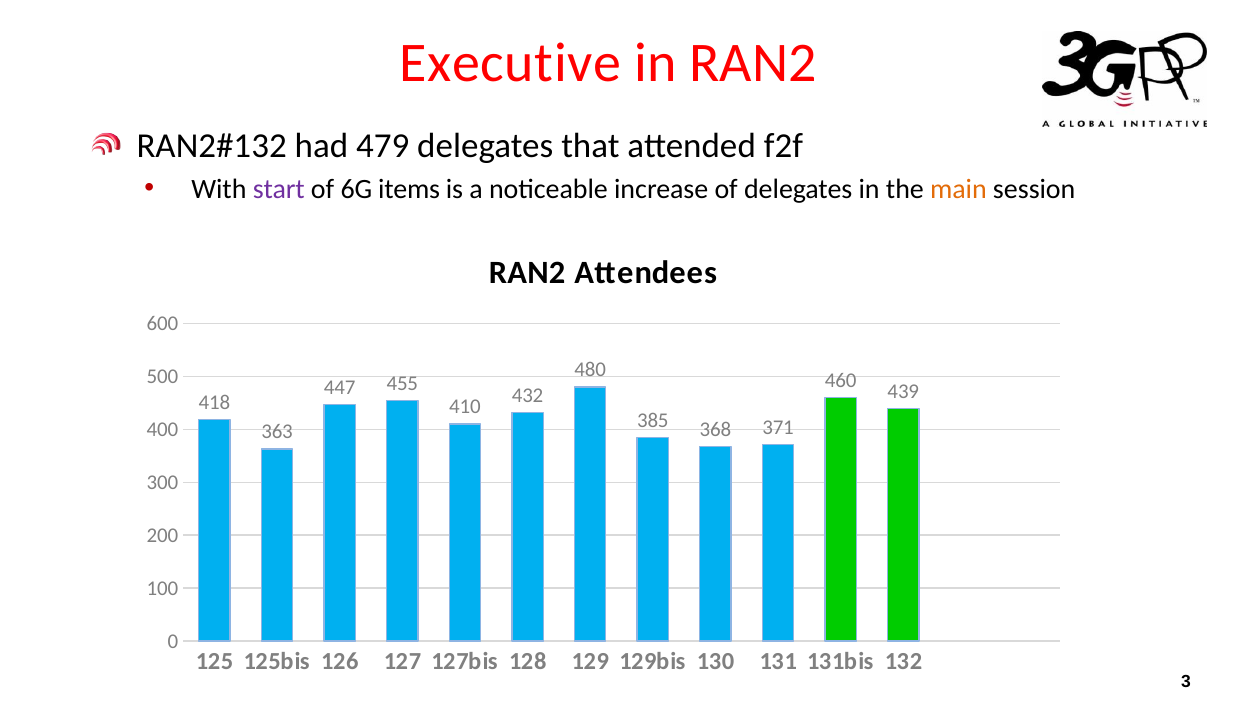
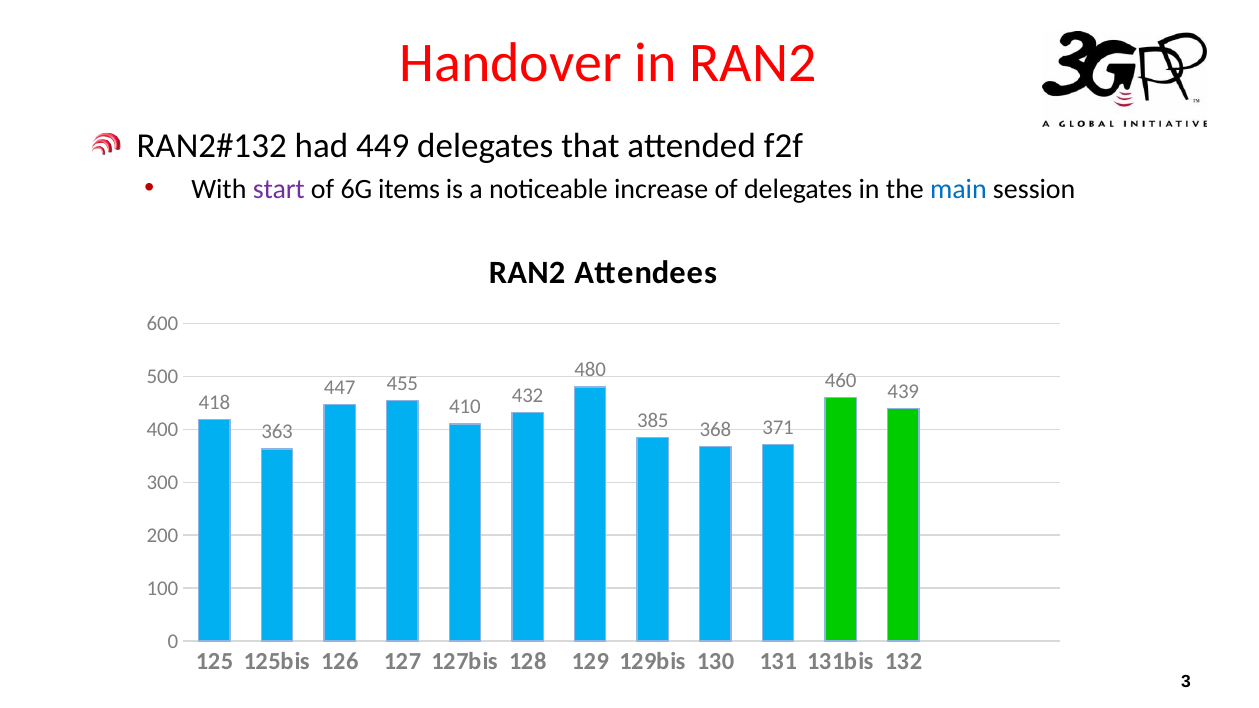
Executive: Executive -> Handover
479: 479 -> 449
main colour: orange -> blue
